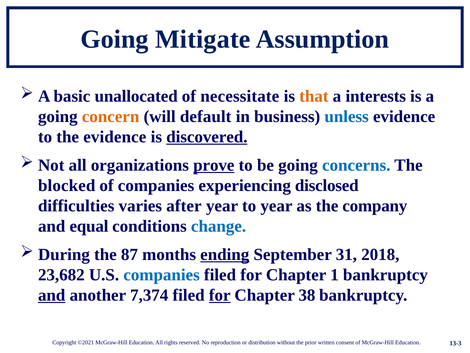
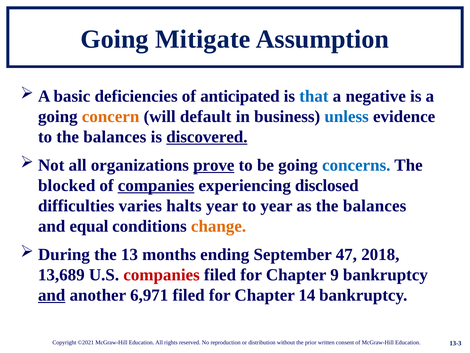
unallocated: unallocated -> deficiencies
necessitate: necessitate -> anticipated
that colour: orange -> blue
interests: interests -> negative
to the evidence: evidence -> balances
companies at (156, 185) underline: none -> present
after: after -> halts
as the company: company -> balances
change colour: blue -> orange
87: 87 -> 13
ending underline: present -> none
31: 31 -> 47
23,682: 23,682 -> 13,689
companies at (162, 274) colour: blue -> red
1: 1 -> 9
7,374: 7,374 -> 6,971
for at (220, 295) underline: present -> none
38: 38 -> 14
